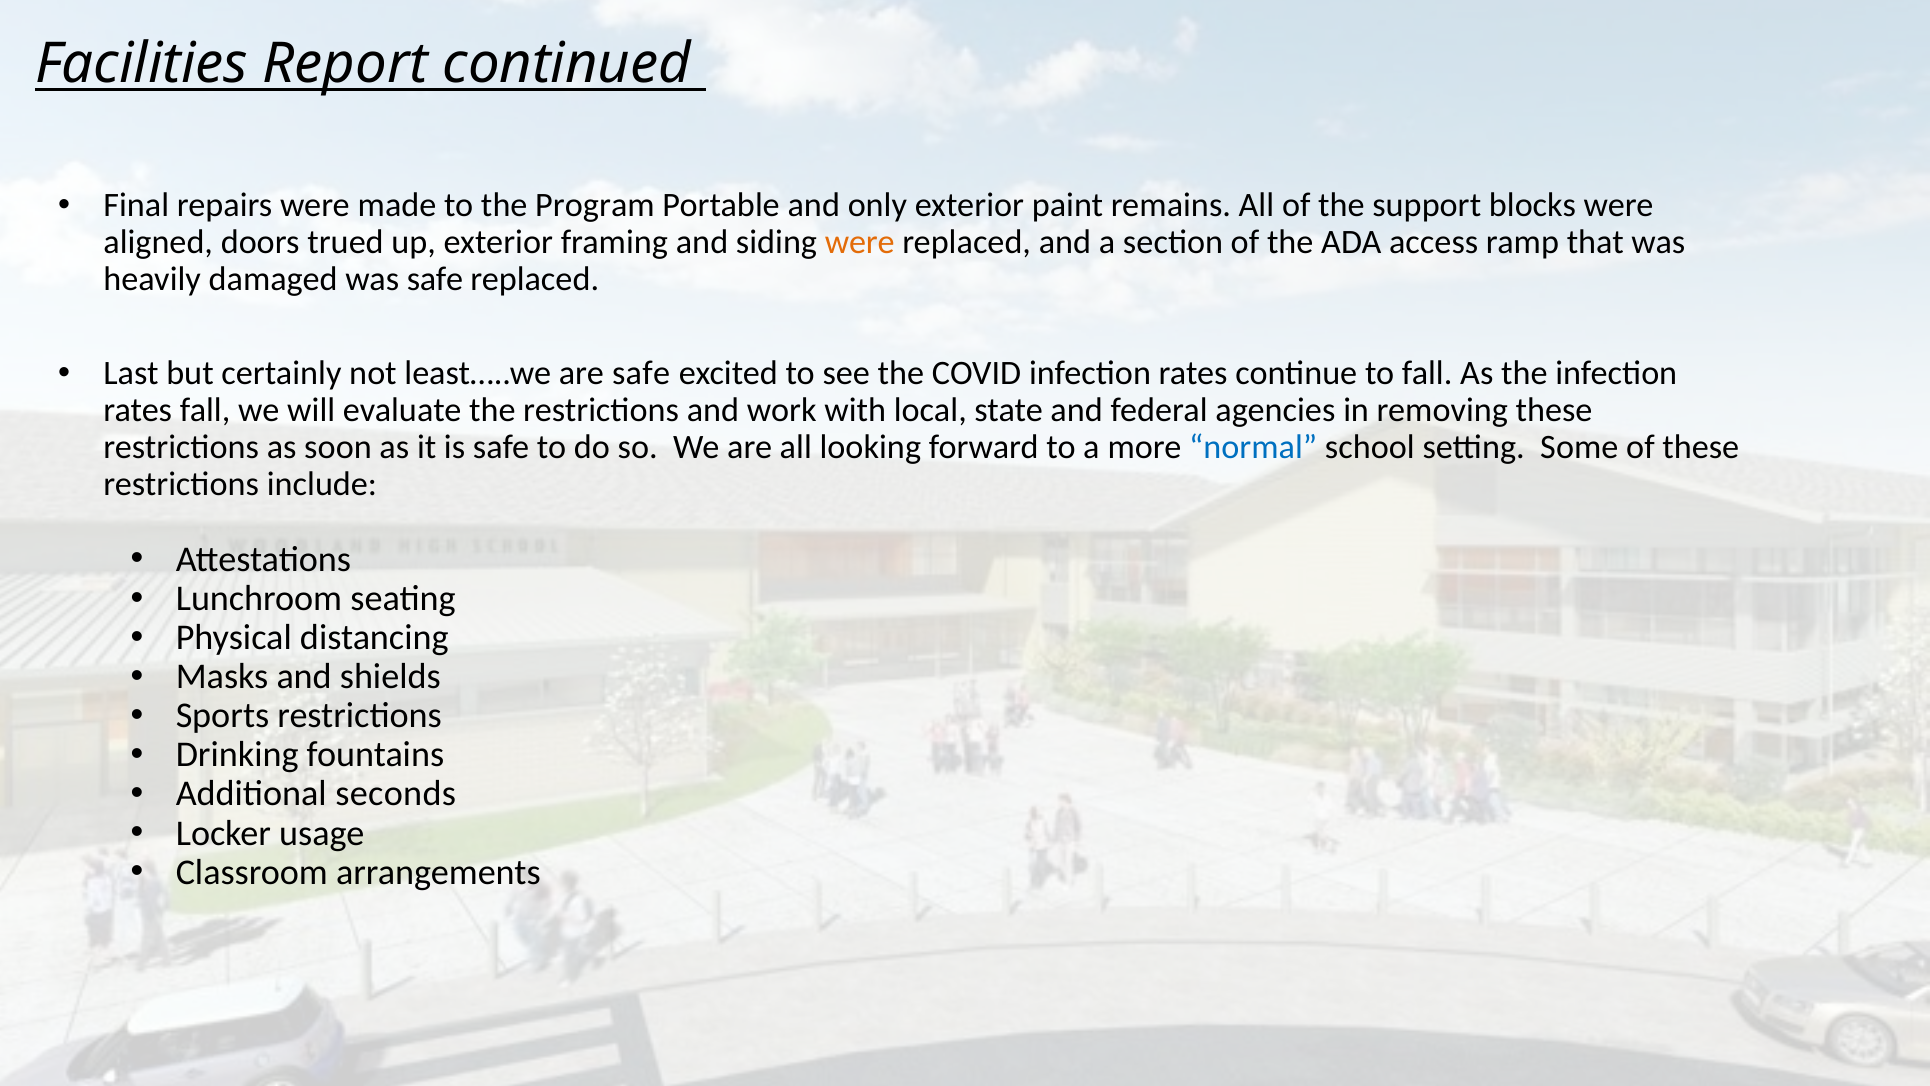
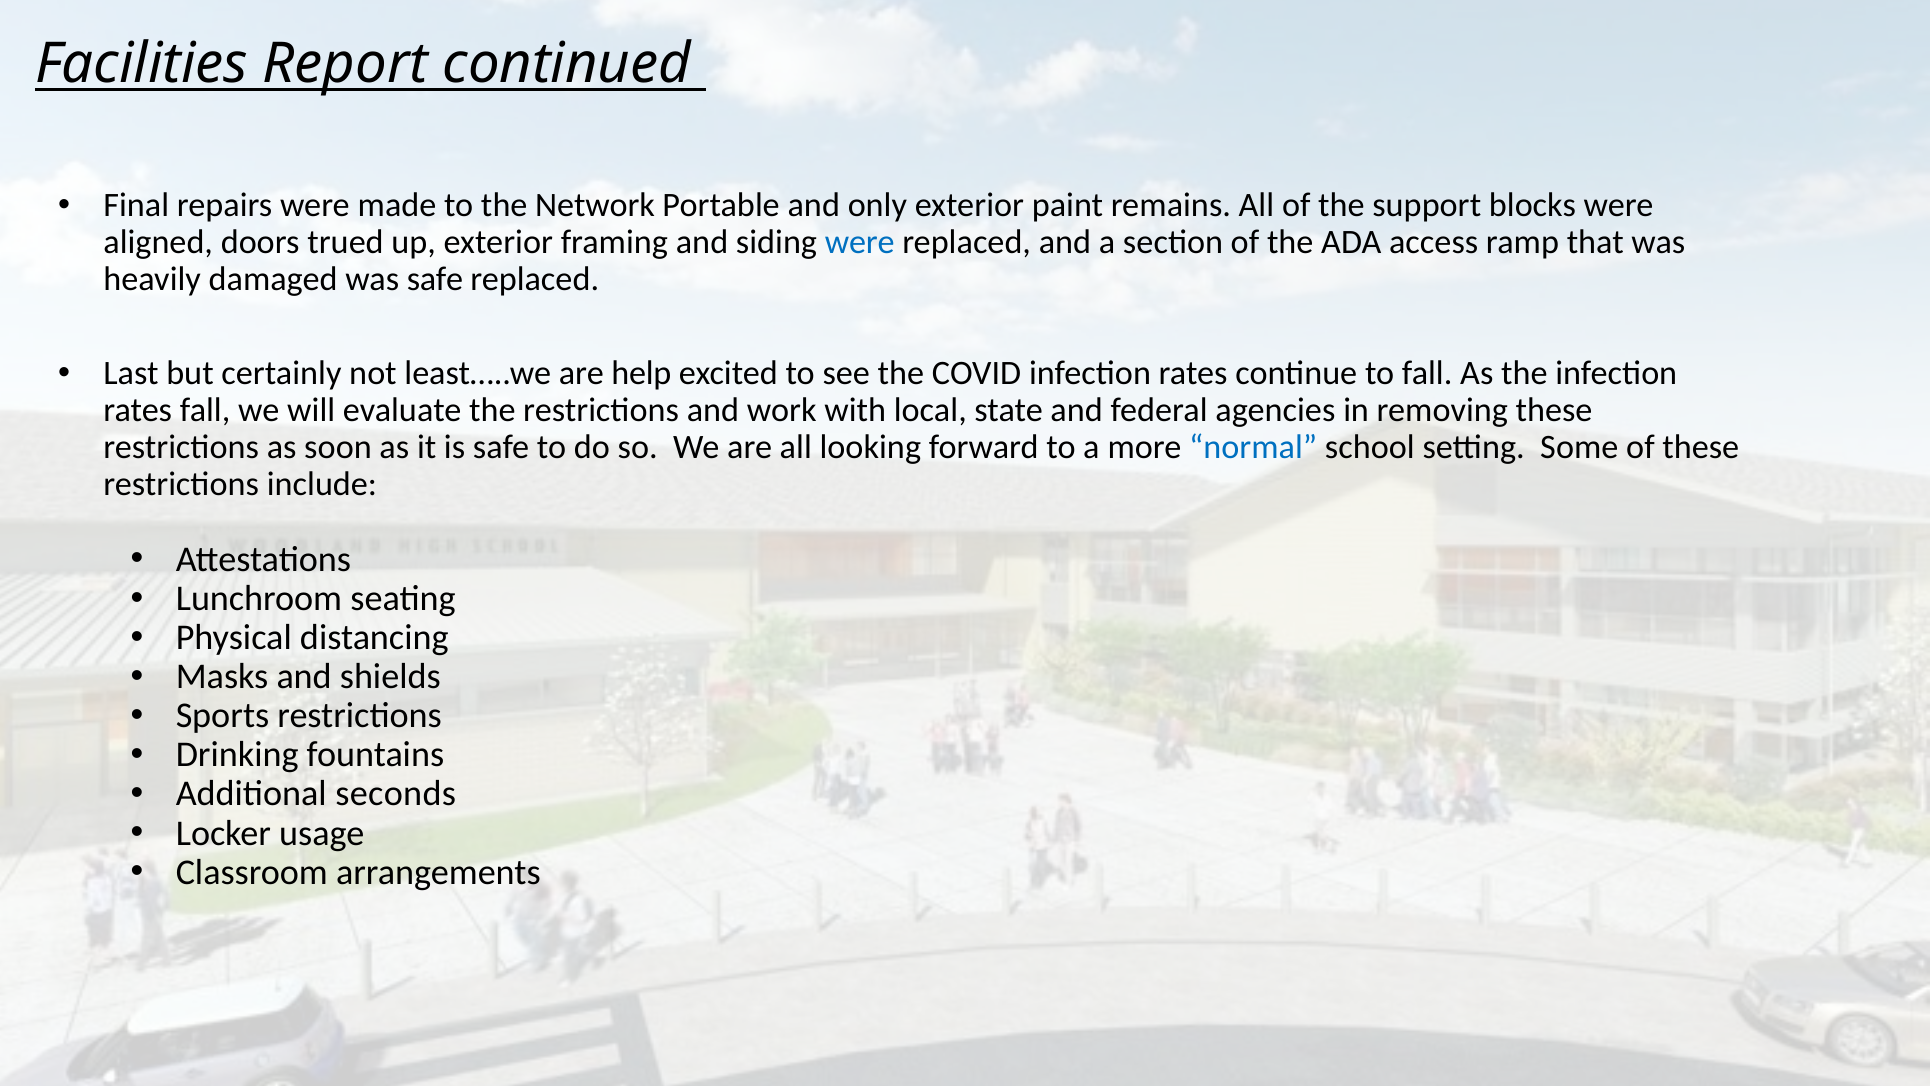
Program: Program -> Network
were at (860, 242) colour: orange -> blue
are safe: safe -> help
